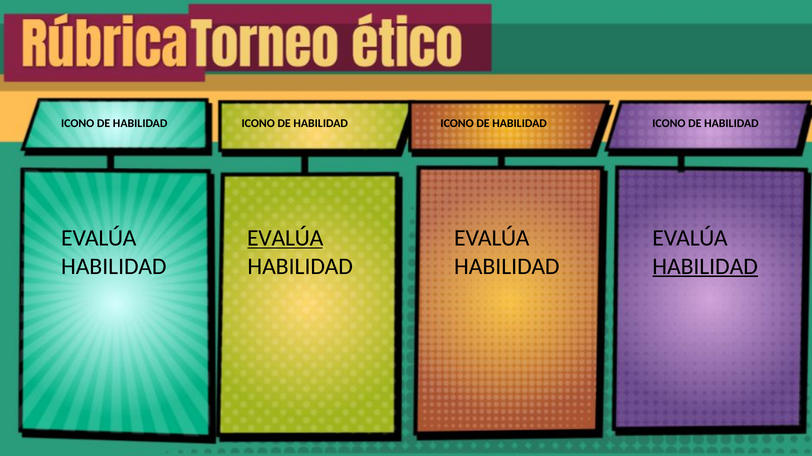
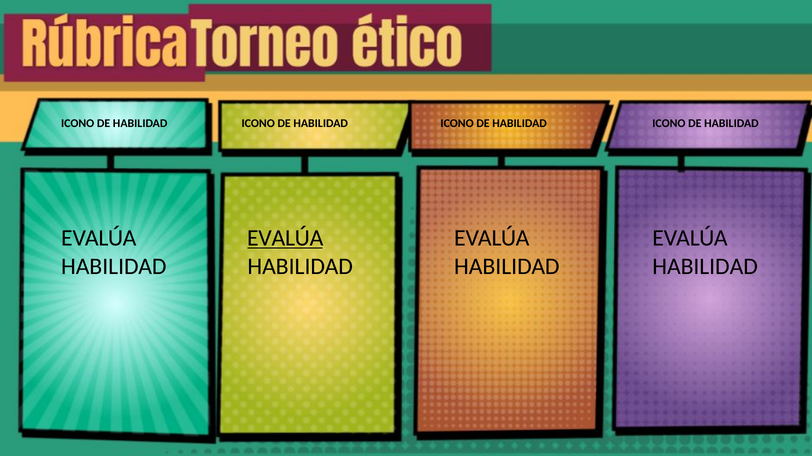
HABILIDAD at (705, 267) underline: present -> none
